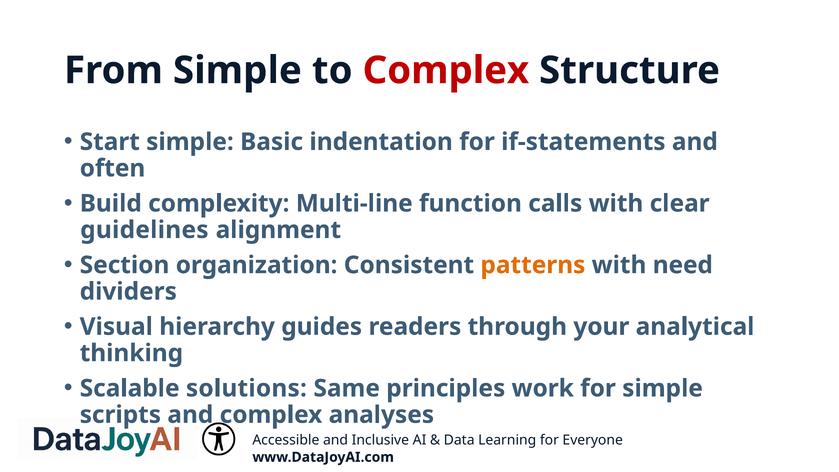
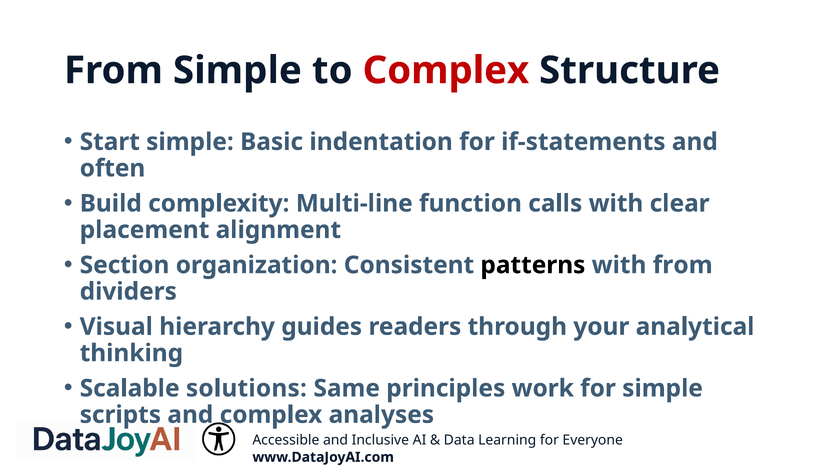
guidelines: guidelines -> placement
patterns colour: orange -> black
with need: need -> from
